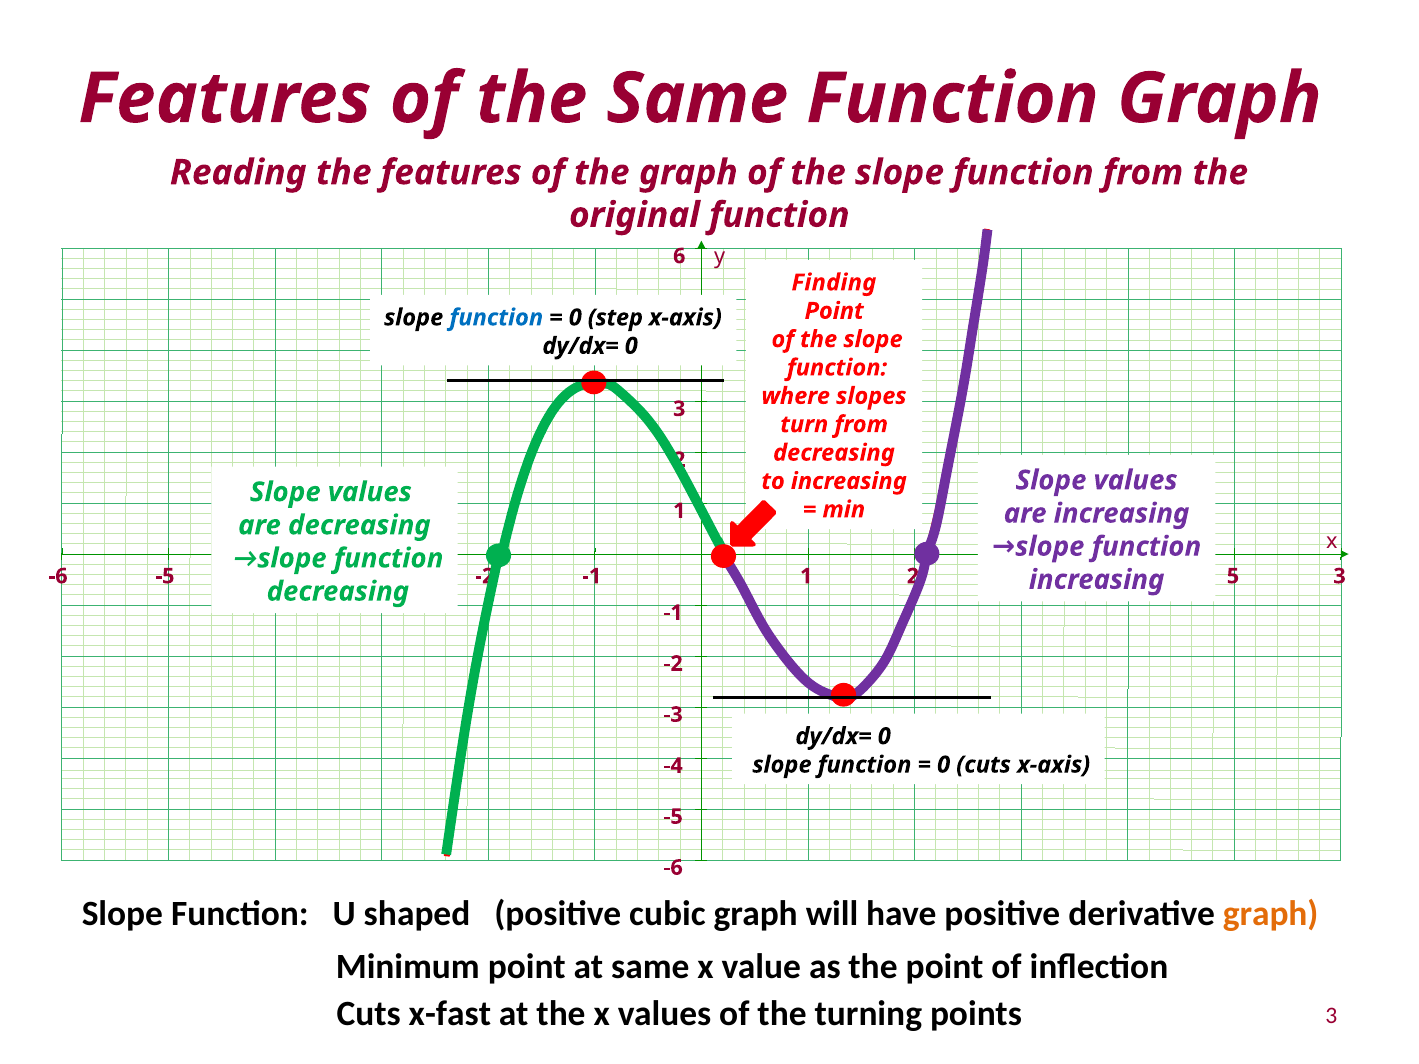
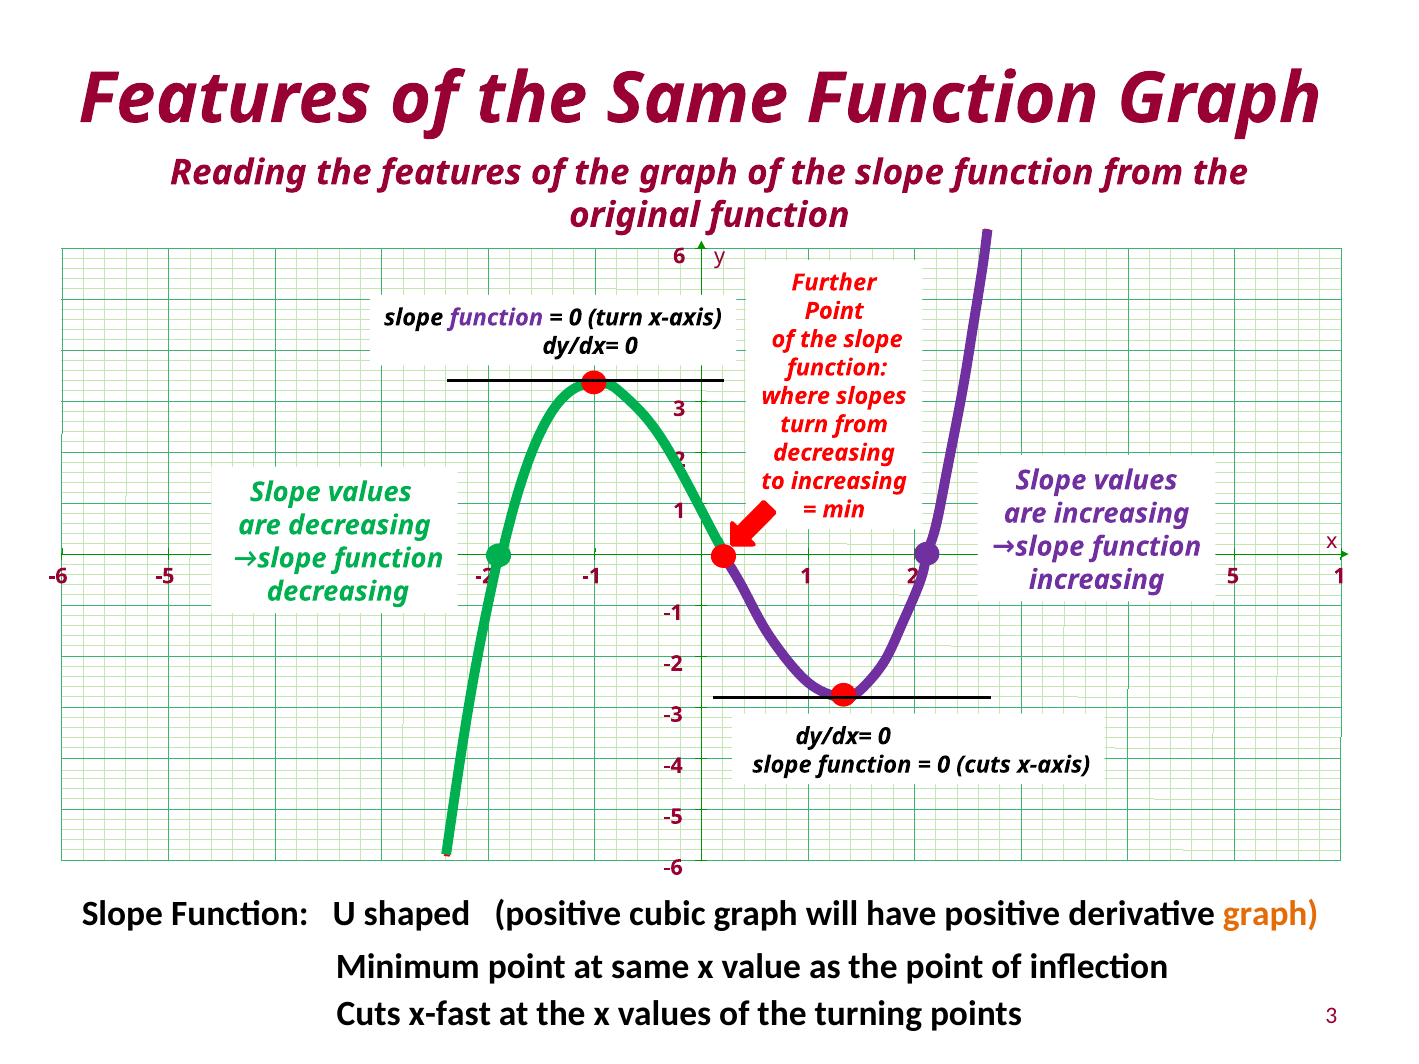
Finding: Finding -> Further
function at (496, 318) colour: blue -> purple
0 step: step -> turn
5 3: 3 -> 1
